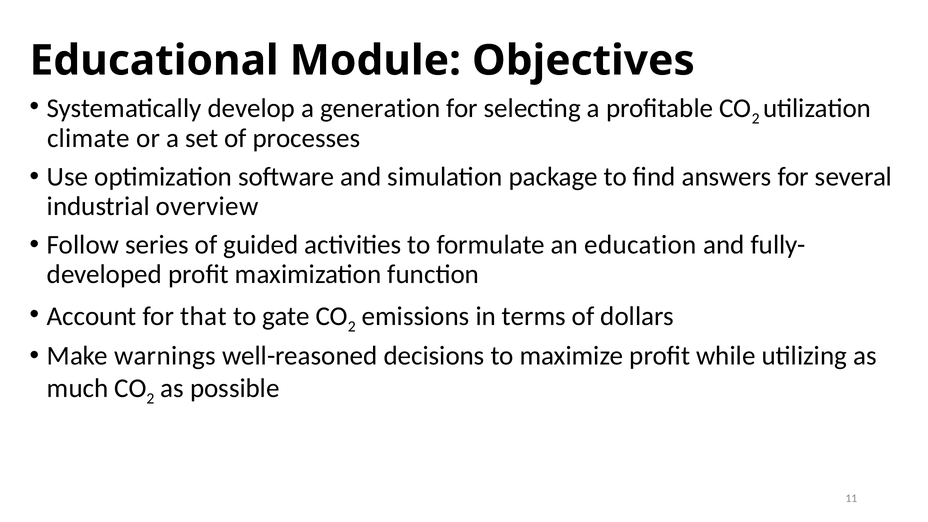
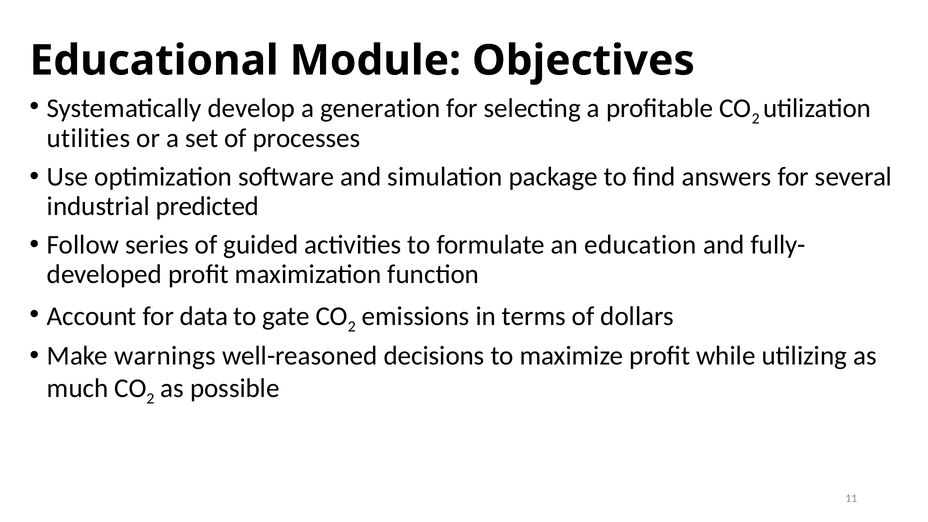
climate: climate -> utilities
overview: overview -> predicted
that: that -> data
